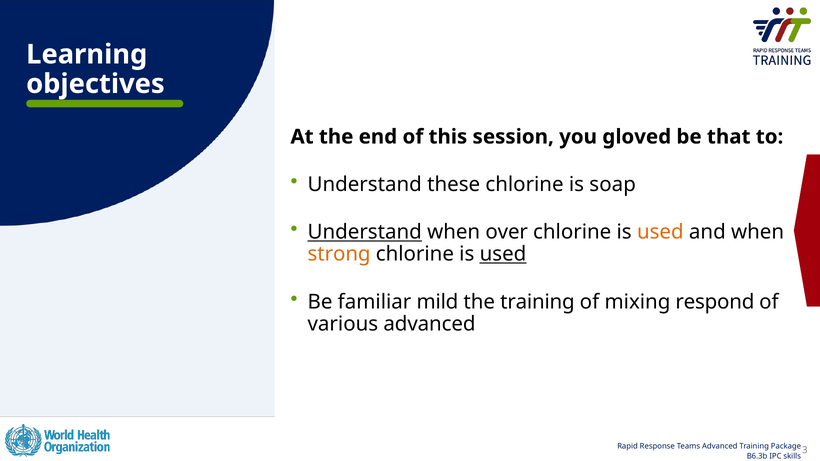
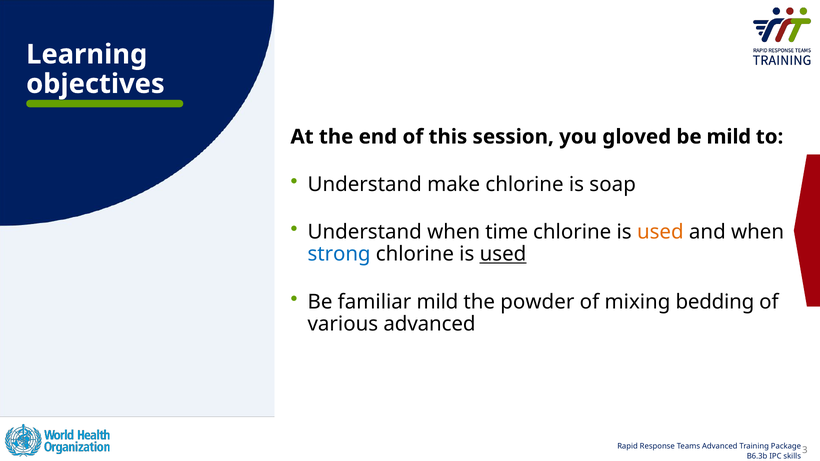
be that: that -> mild
these: these -> make
Understand at (365, 232) underline: present -> none
over: over -> time
strong colour: orange -> blue
the training: training -> powder
respond: respond -> bedding
